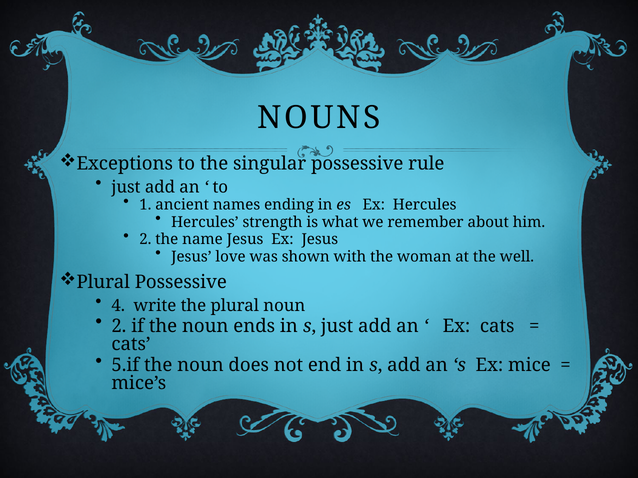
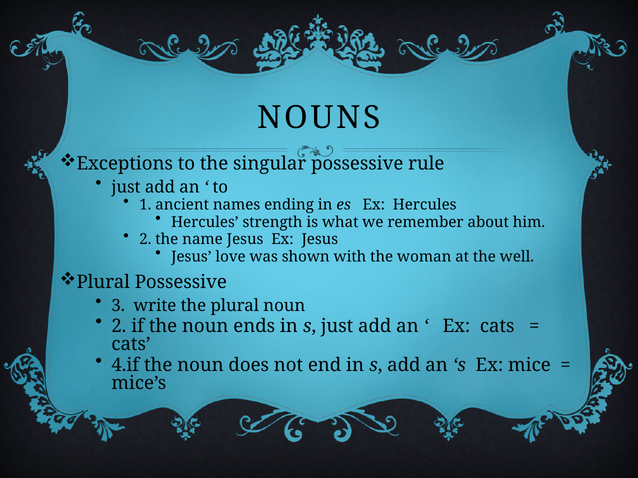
4: 4 -> 3
5.if: 5.if -> 4.if
